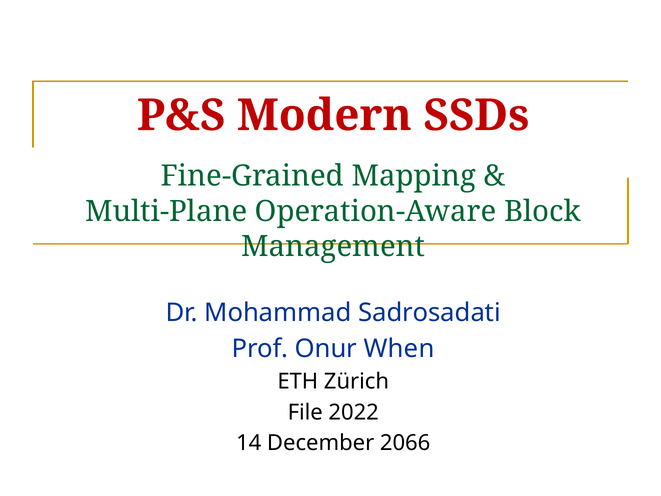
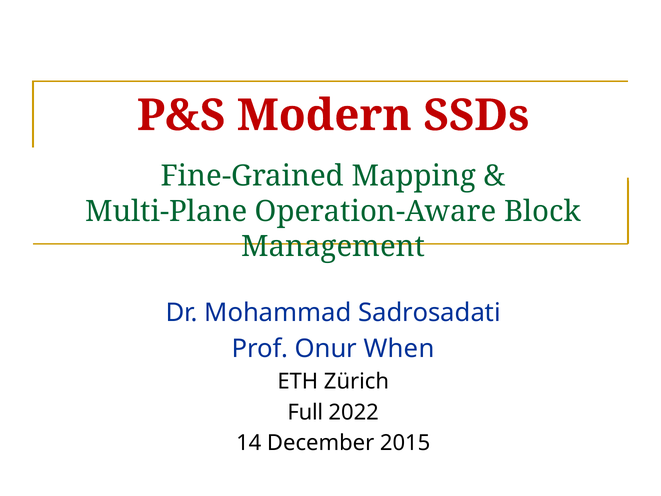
File: File -> Full
2066: 2066 -> 2015
